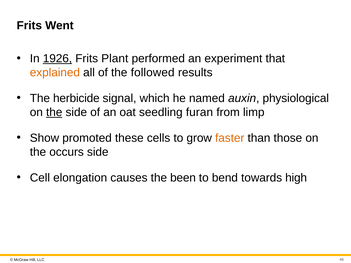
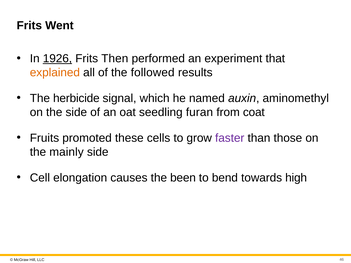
Plant: Plant -> Then
physiological: physiological -> aminomethyl
the at (54, 112) underline: present -> none
limp: limp -> coat
Show: Show -> Fruits
faster colour: orange -> purple
occurs: occurs -> mainly
